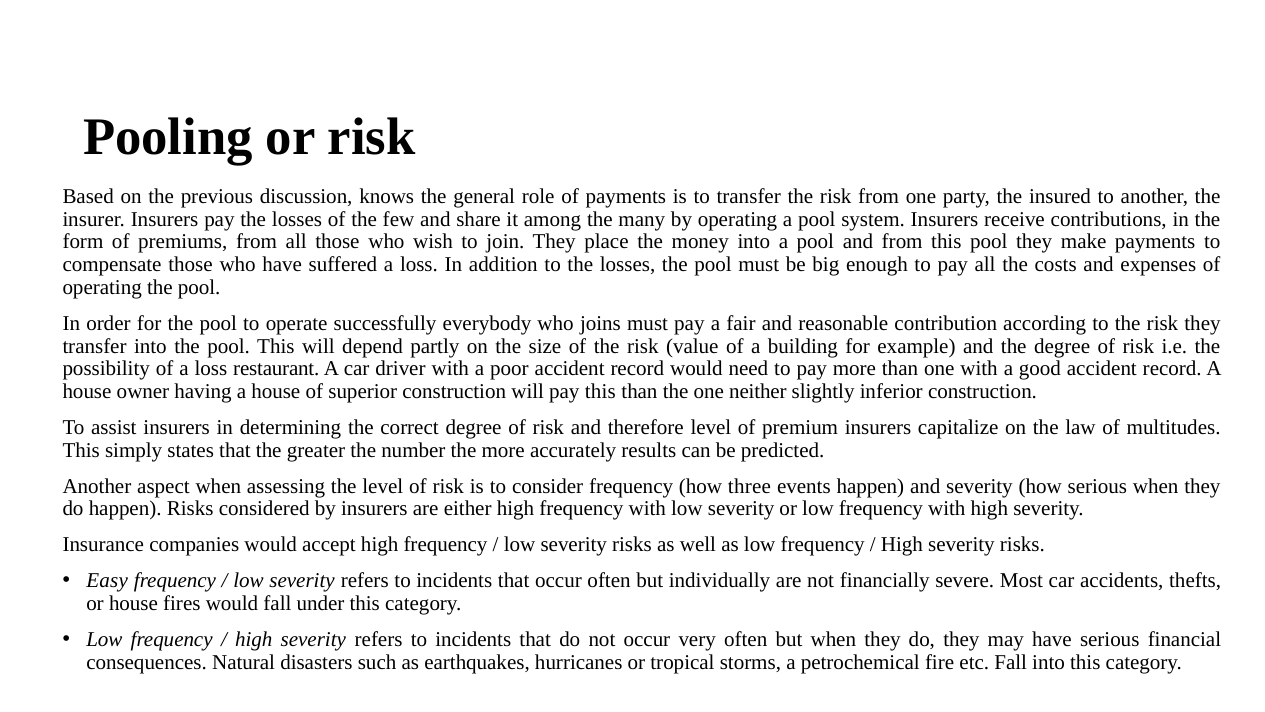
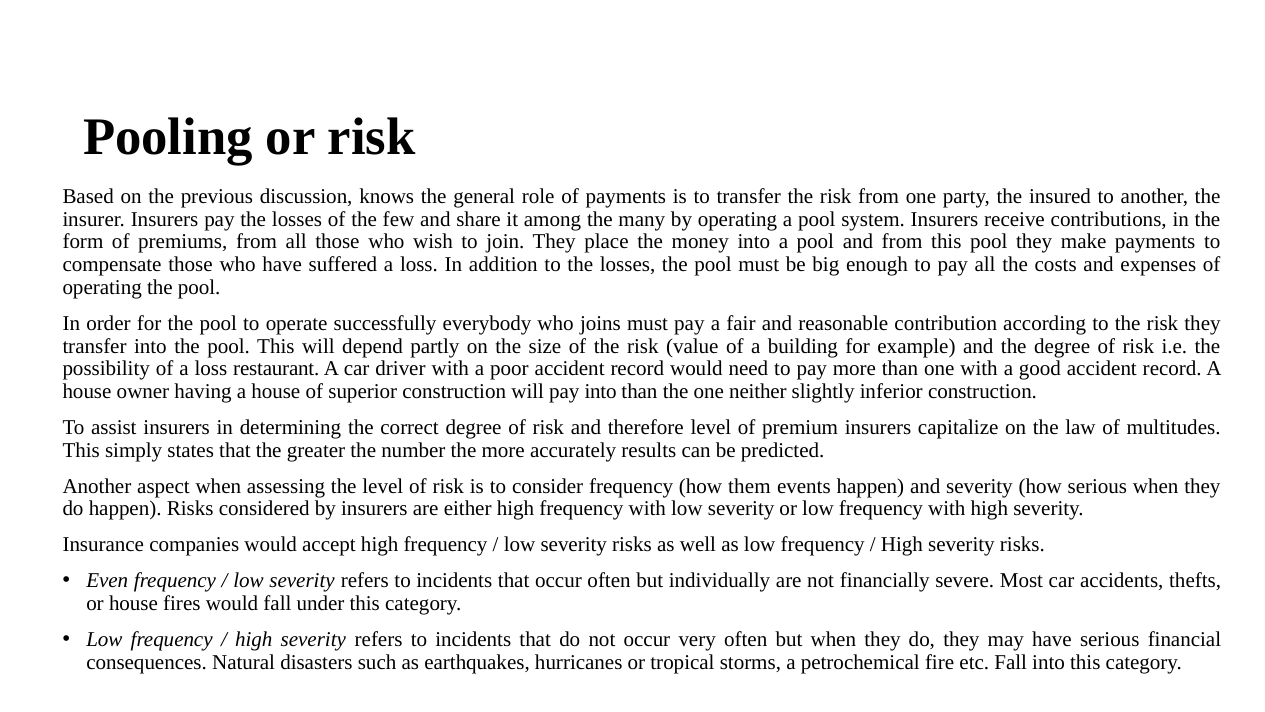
pay this: this -> into
three: three -> them
Easy: Easy -> Even
